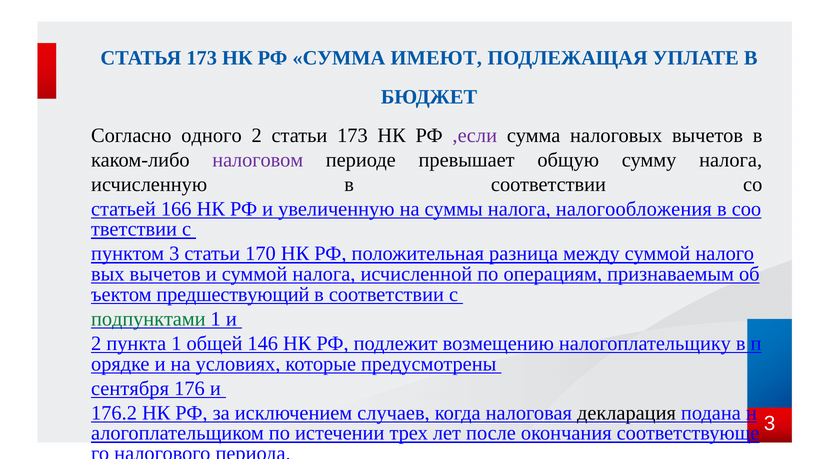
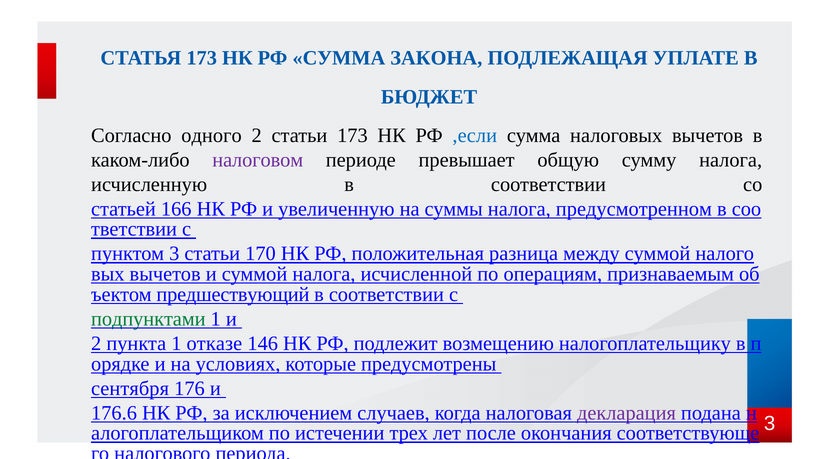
ИМЕЮТ: ИМЕЮТ -> ЗАКОНА
,если colour: purple -> blue
налогообложения: налогообложения -> предусмотренном
общей: общей -> отказе
176.2: 176.2 -> 176.6
декларация colour: black -> purple
